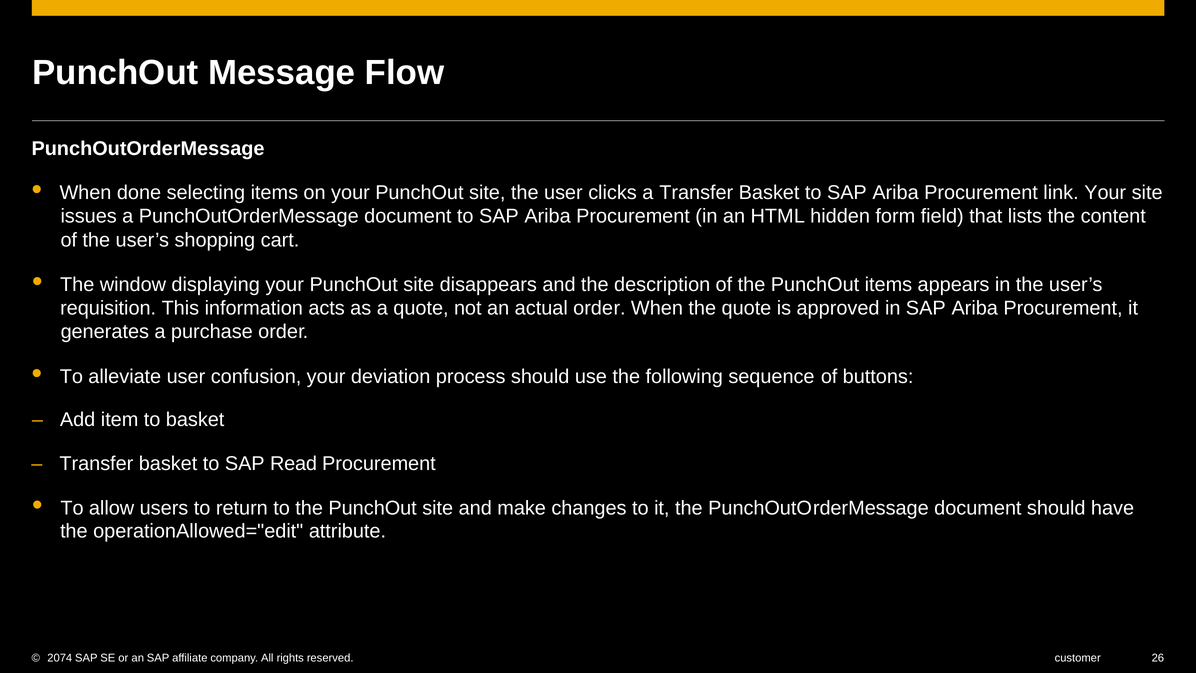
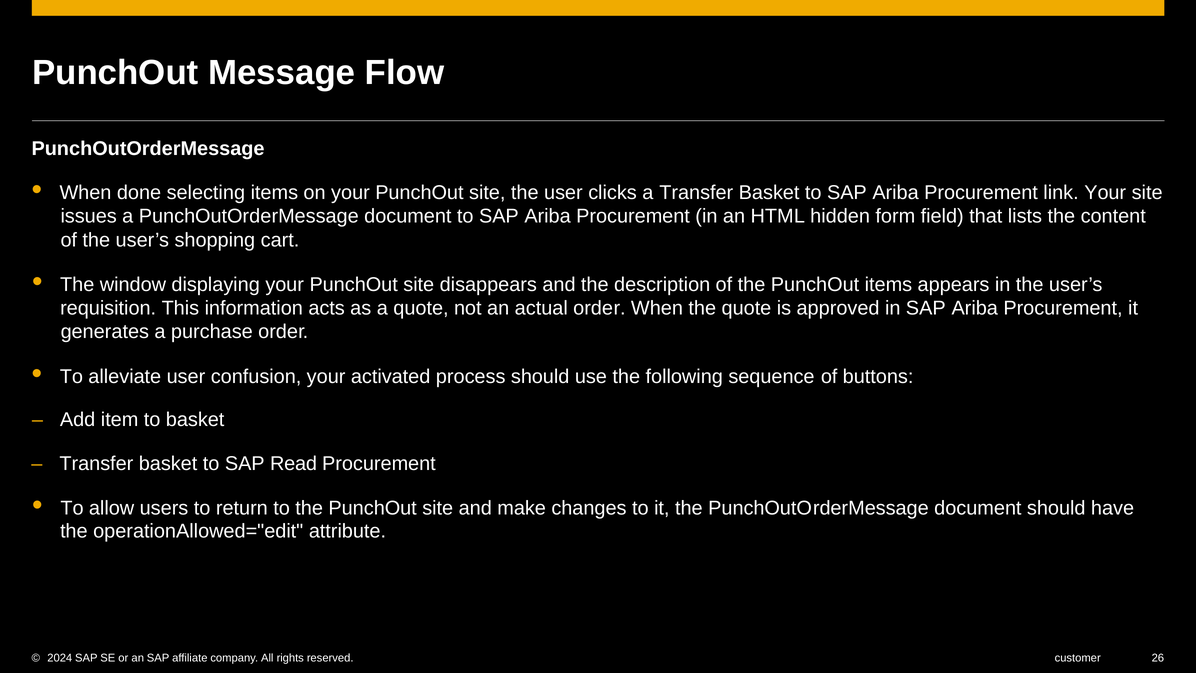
deviation: deviation -> activated
2074: 2074 -> 2024
